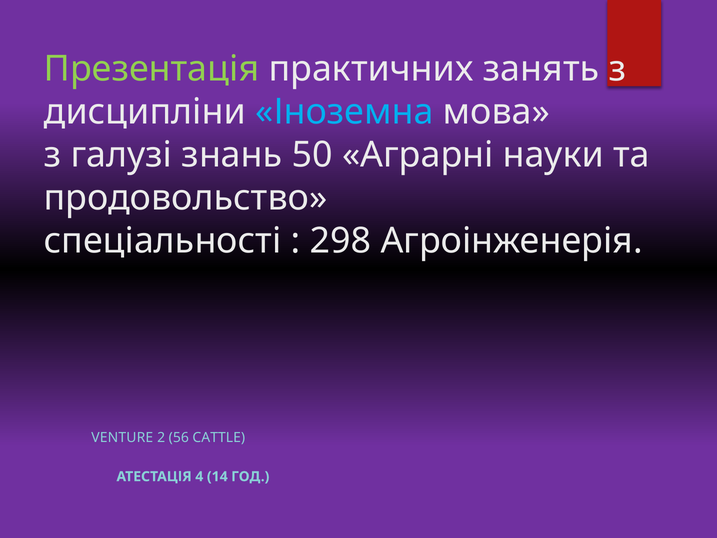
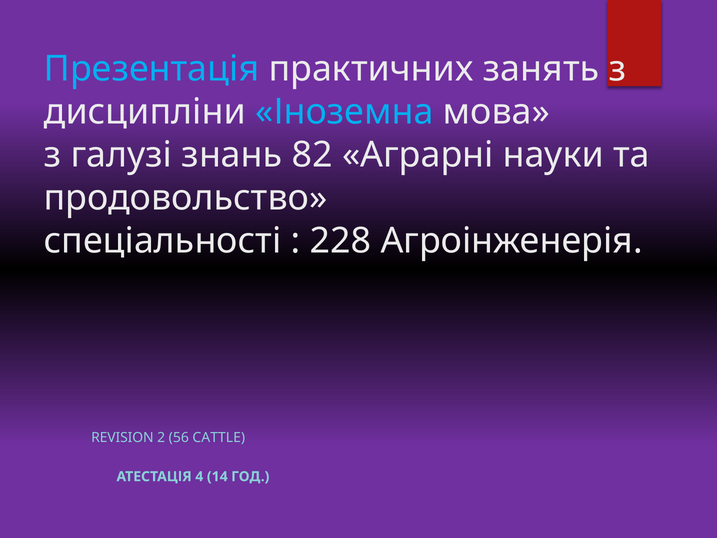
Презентація colour: light green -> light blue
50: 50 -> 82
298: 298 -> 228
VENTURE: VENTURE -> REVISION
